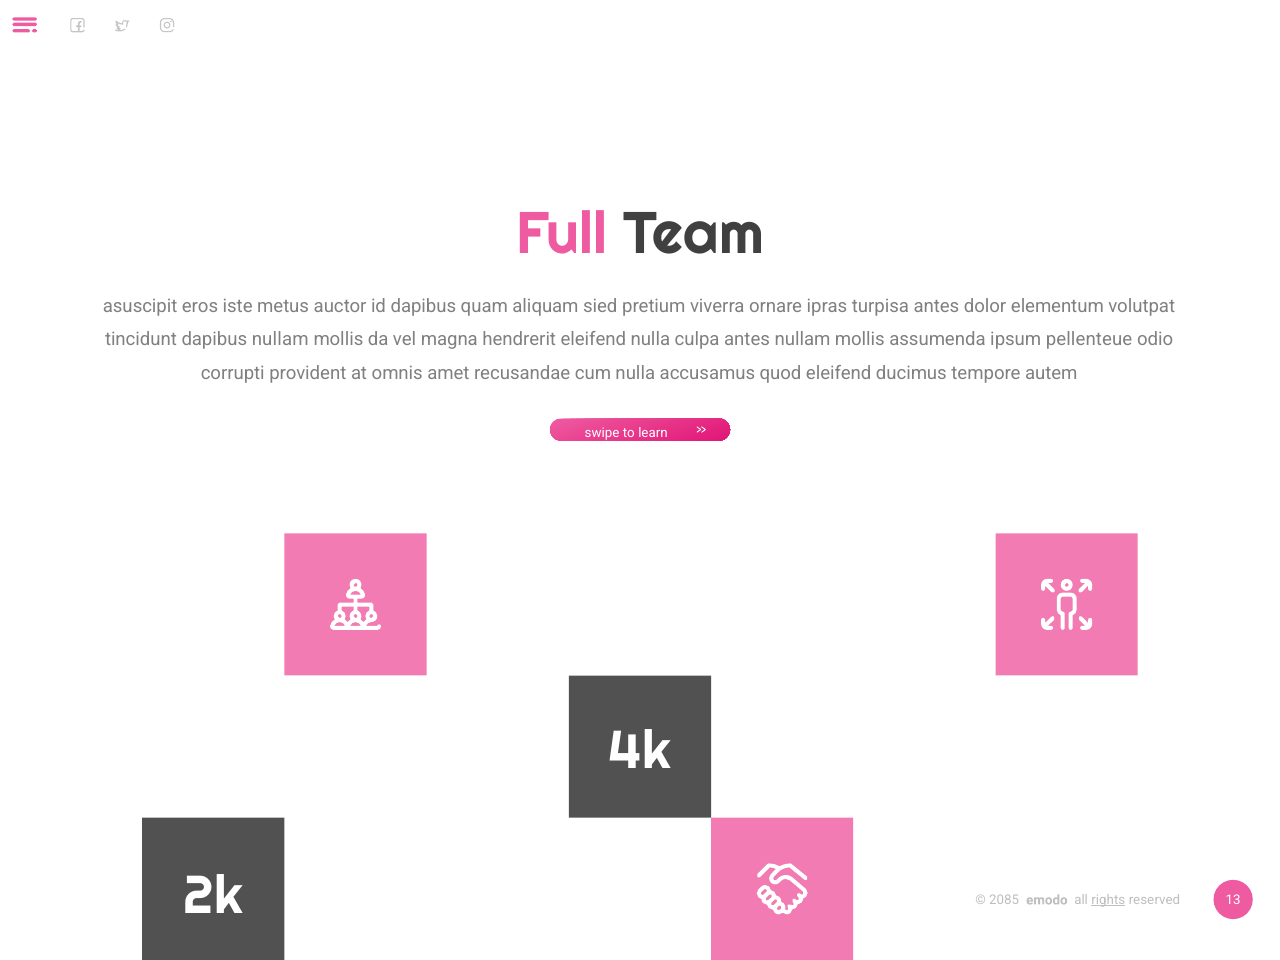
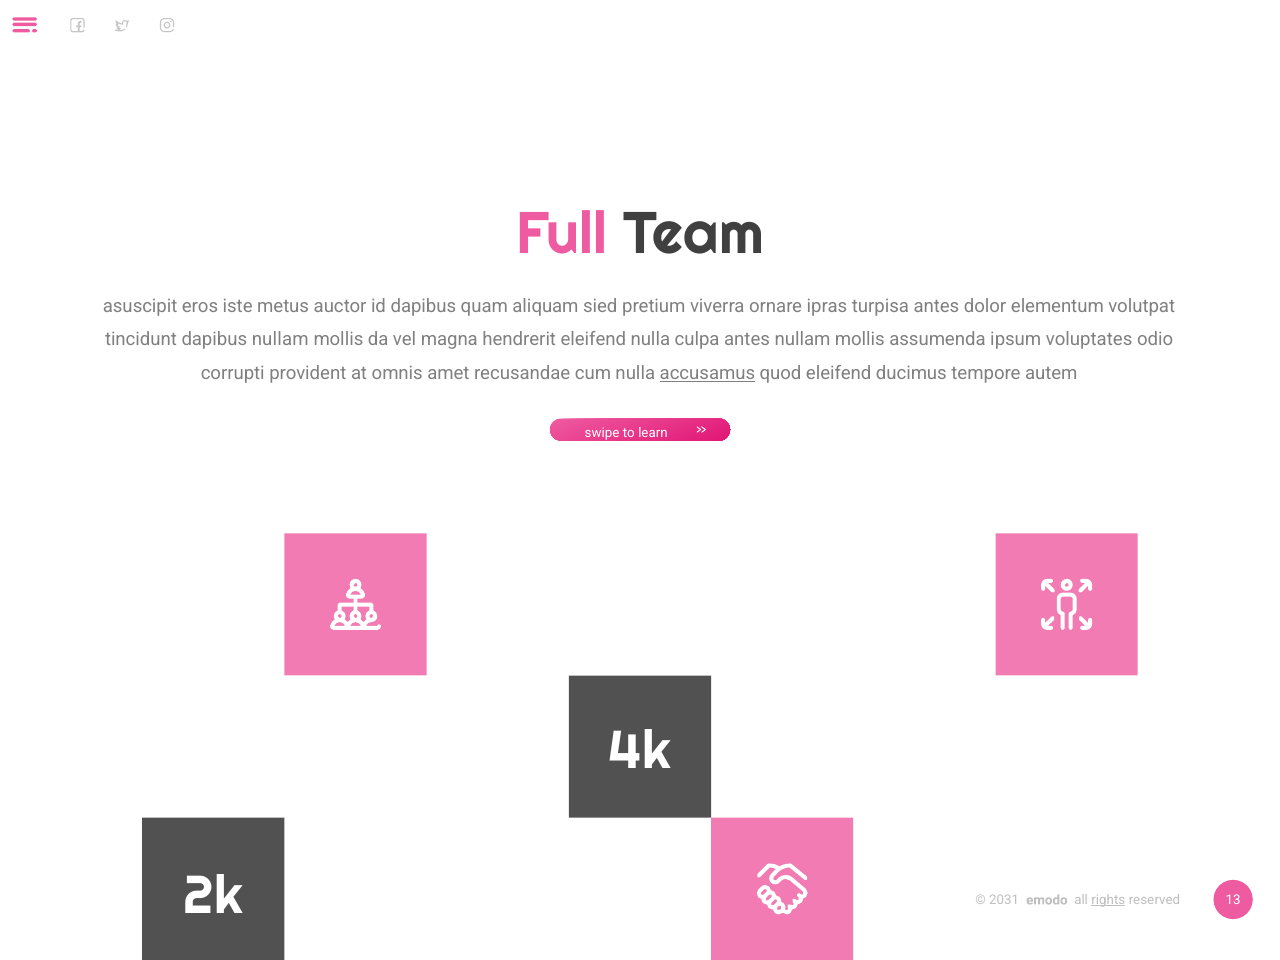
pellenteue: pellenteue -> voluptates
accusamus underline: none -> present
2085: 2085 -> 2031
